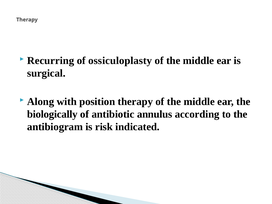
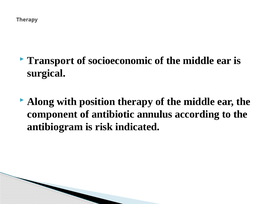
Recurring: Recurring -> Transport
ossiculoplasty: ossiculoplasty -> socioeconomic
biologically: biologically -> component
